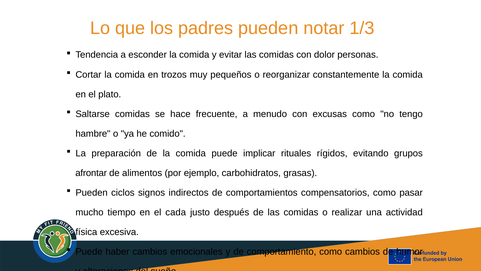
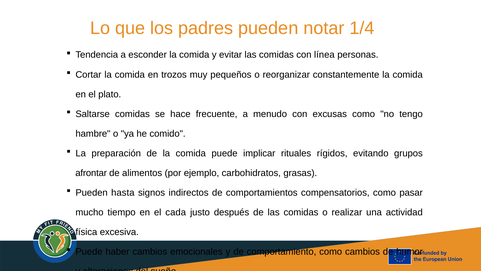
1/3: 1/3 -> 1/4
dolor: dolor -> línea
ciclos: ciclos -> hasta
